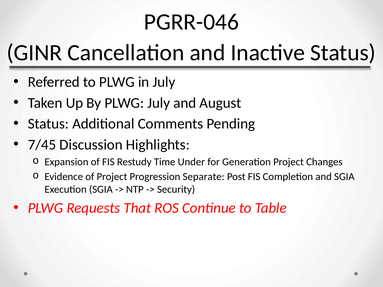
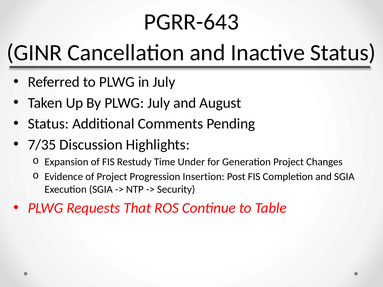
PGRR-046: PGRR-046 -> PGRR-643
7/45: 7/45 -> 7/35
Separate: Separate -> Insertion
